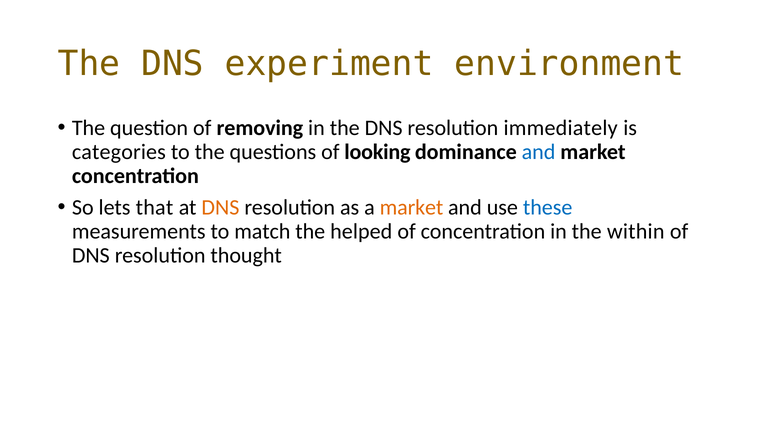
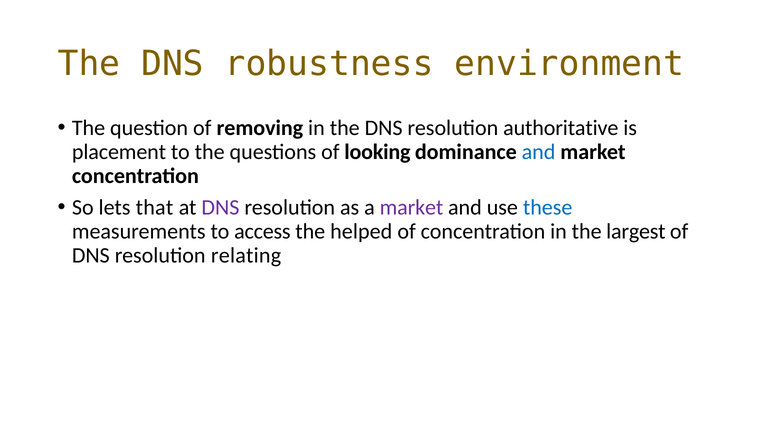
experiment: experiment -> robustness
immediately: immediately -> authoritative
categories: categories -> placement
DNS at (220, 207) colour: orange -> purple
market at (411, 207) colour: orange -> purple
match: match -> access
within: within -> largest
thought: thought -> relating
